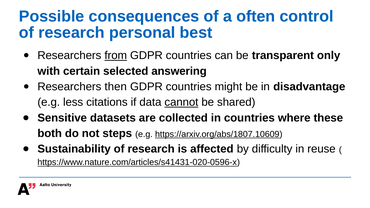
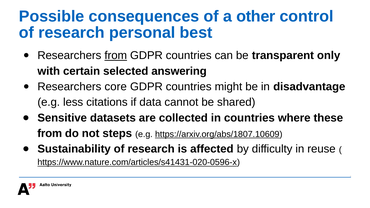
often: often -> other
then: then -> core
cannot underline: present -> none
both at (50, 133): both -> from
